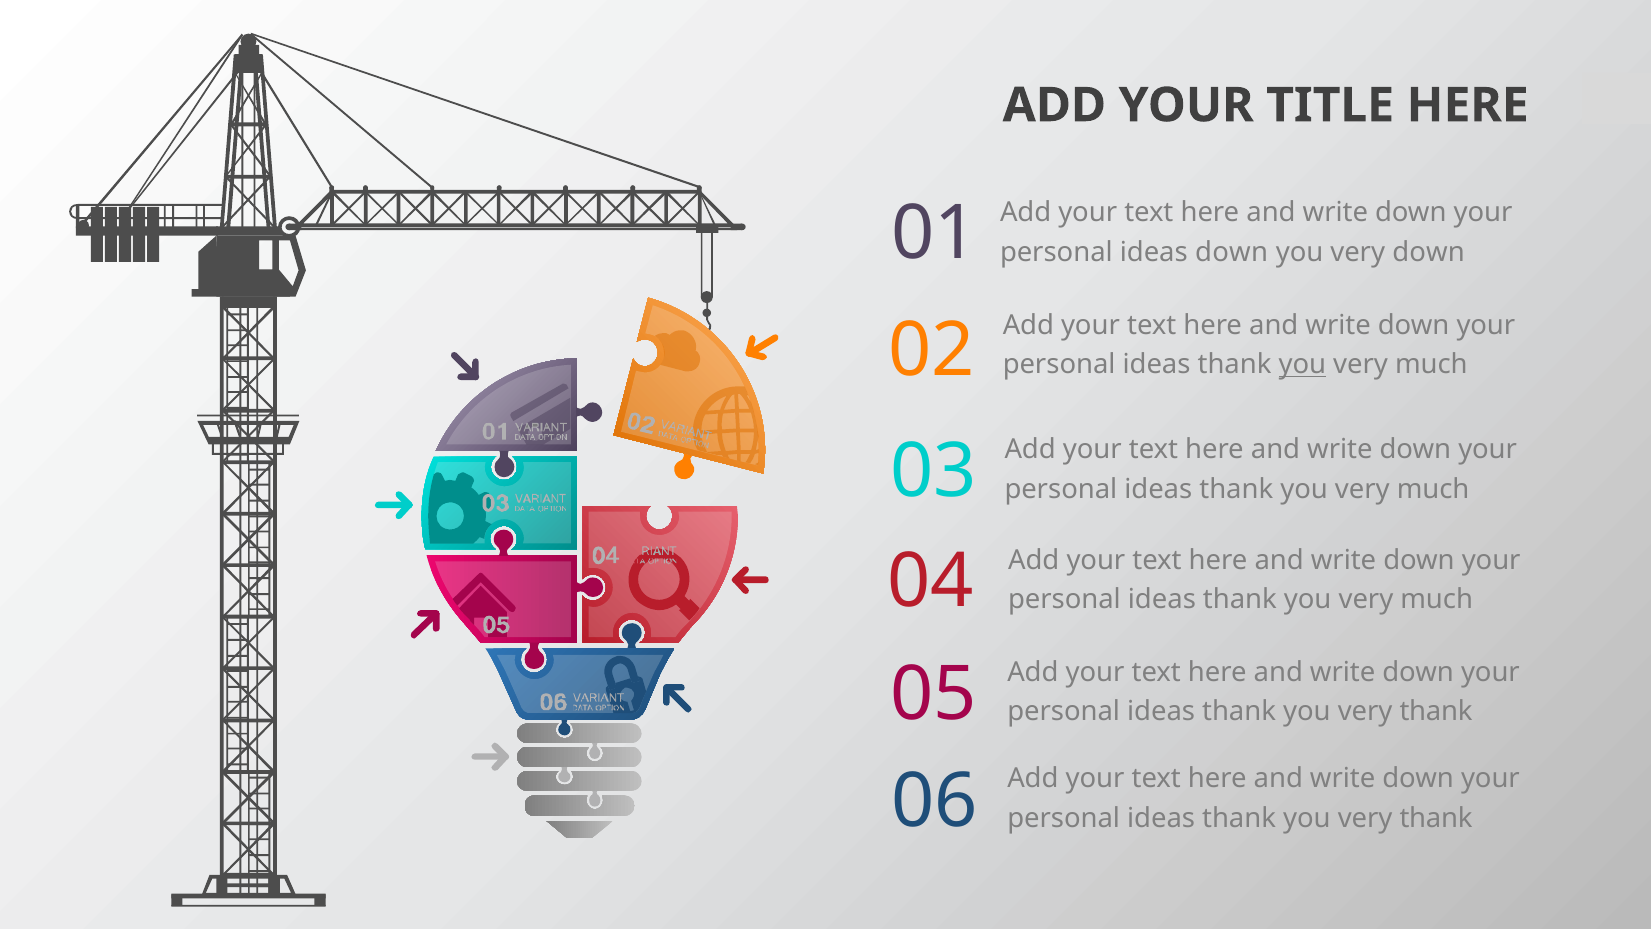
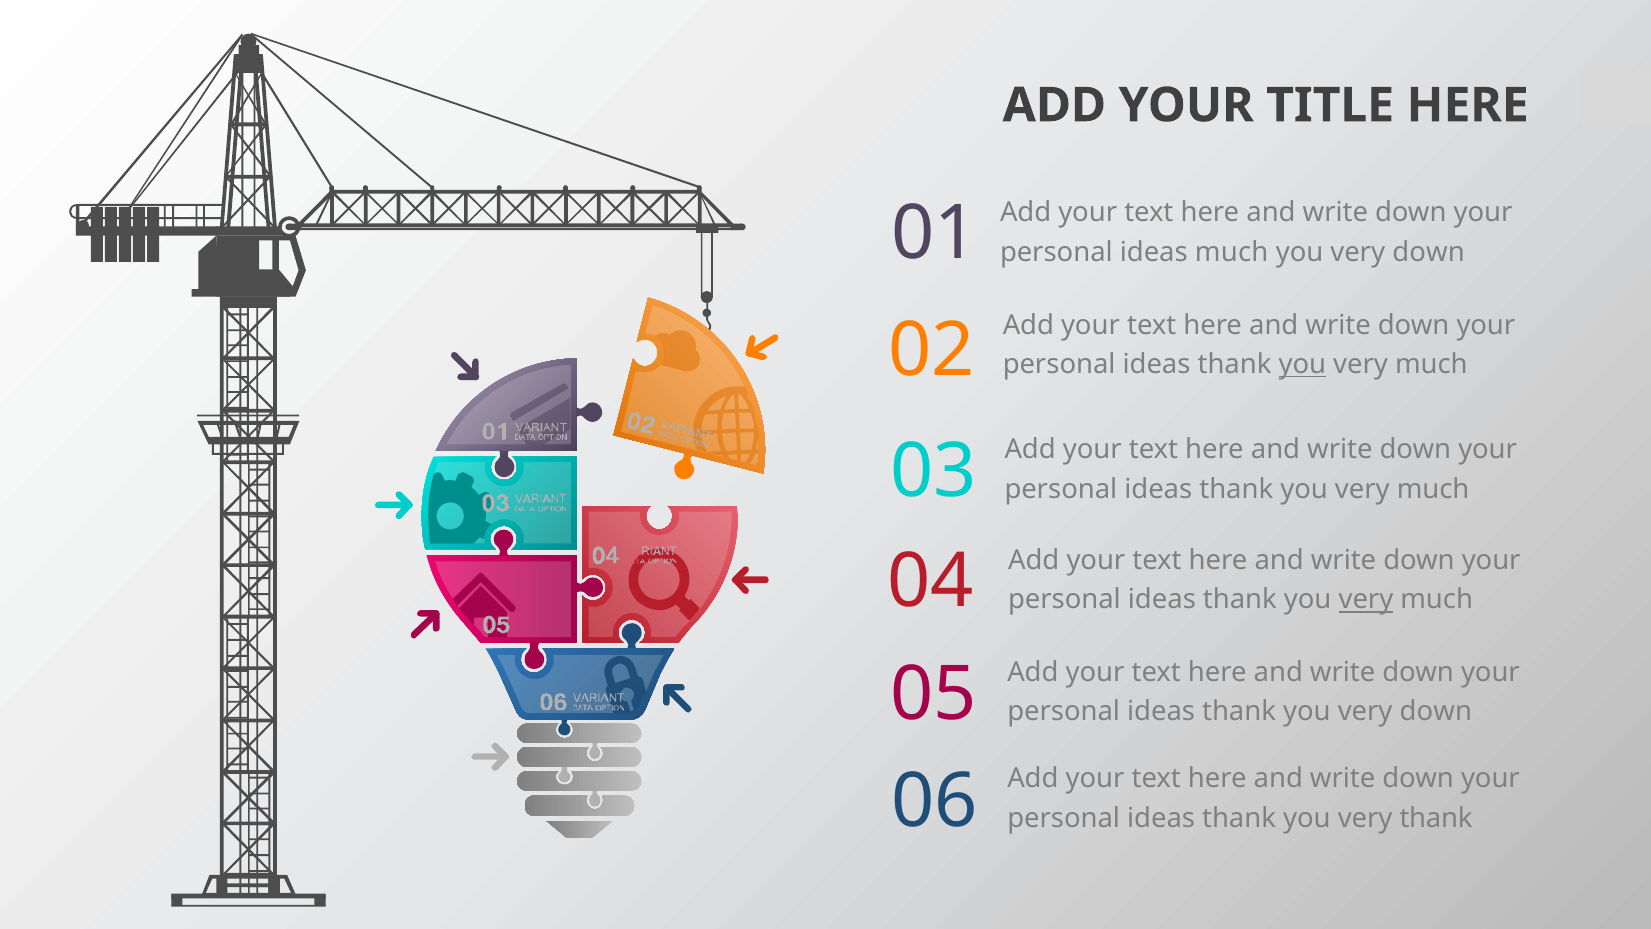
ideas down: down -> much
very at (1366, 600) underline: none -> present
thank at (1436, 712): thank -> down
